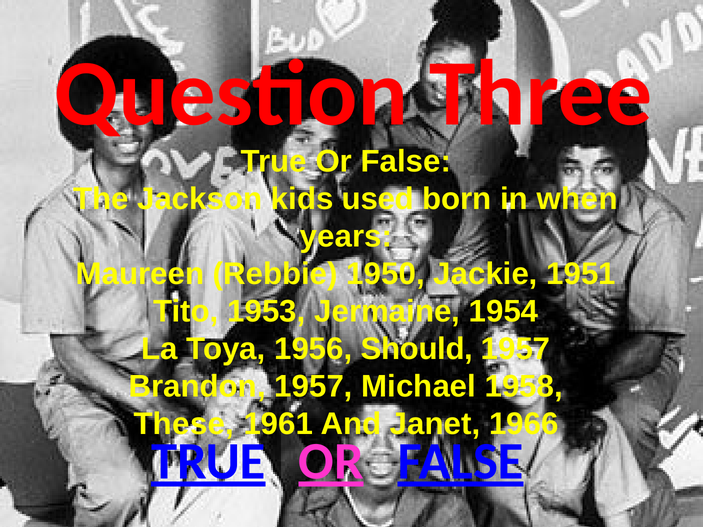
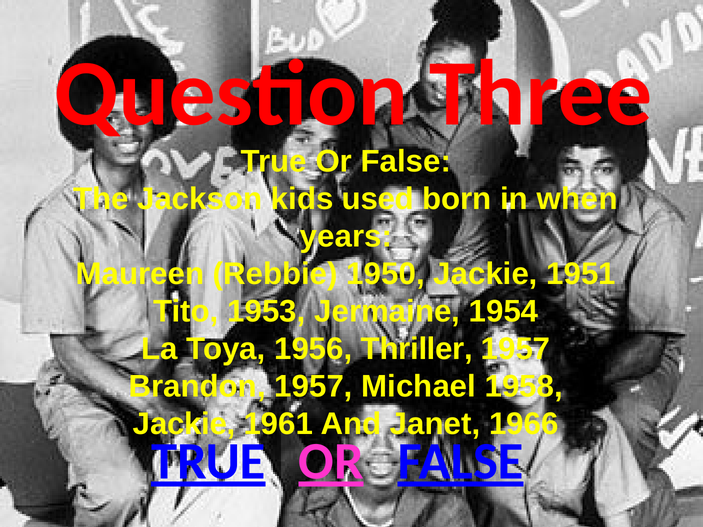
Should: Should -> Thriller
These at (184, 424): These -> Jackie
